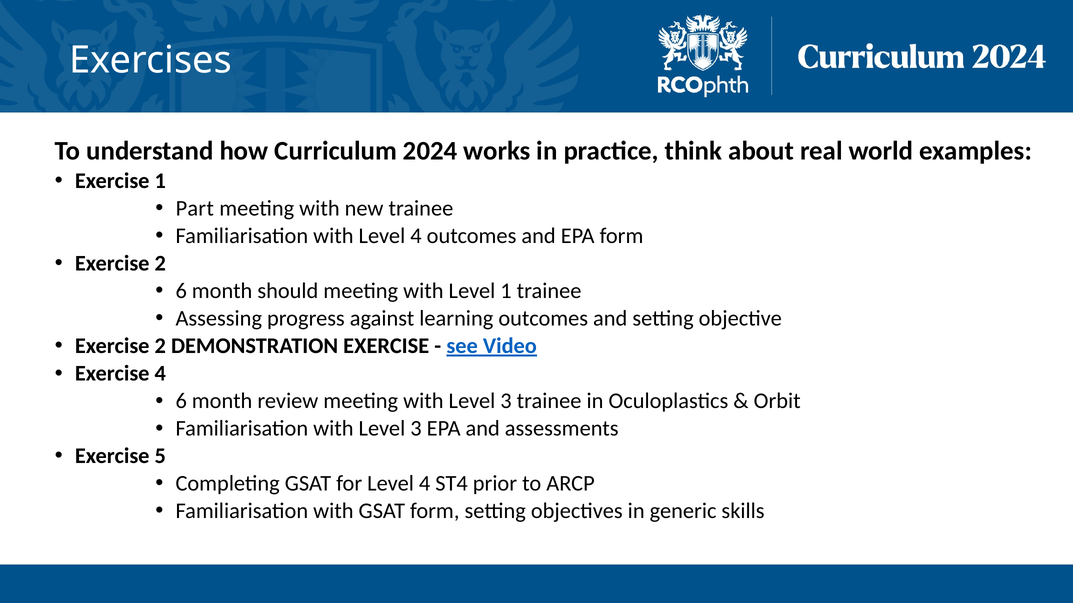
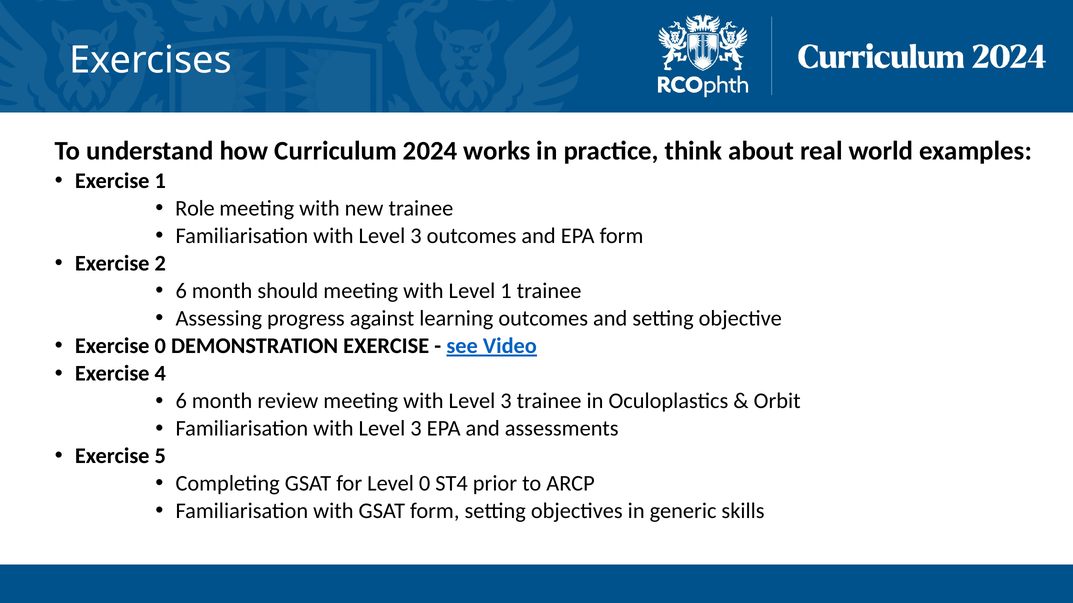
Part: Part -> Role
4 at (416, 236): 4 -> 3
2 at (160, 346): 2 -> 0
for Level 4: 4 -> 0
